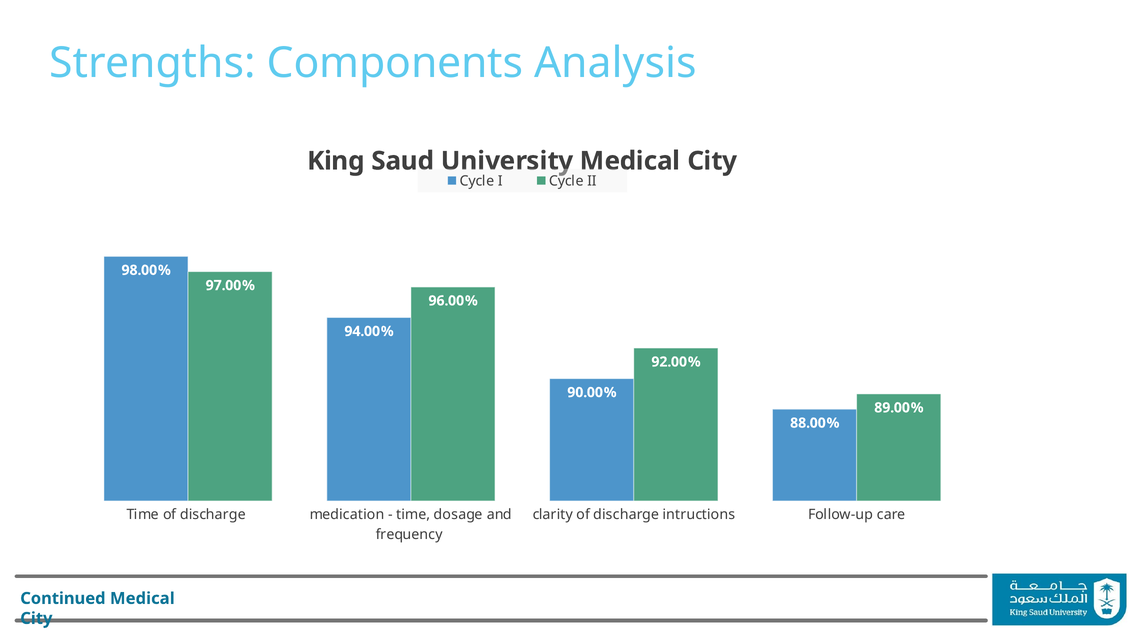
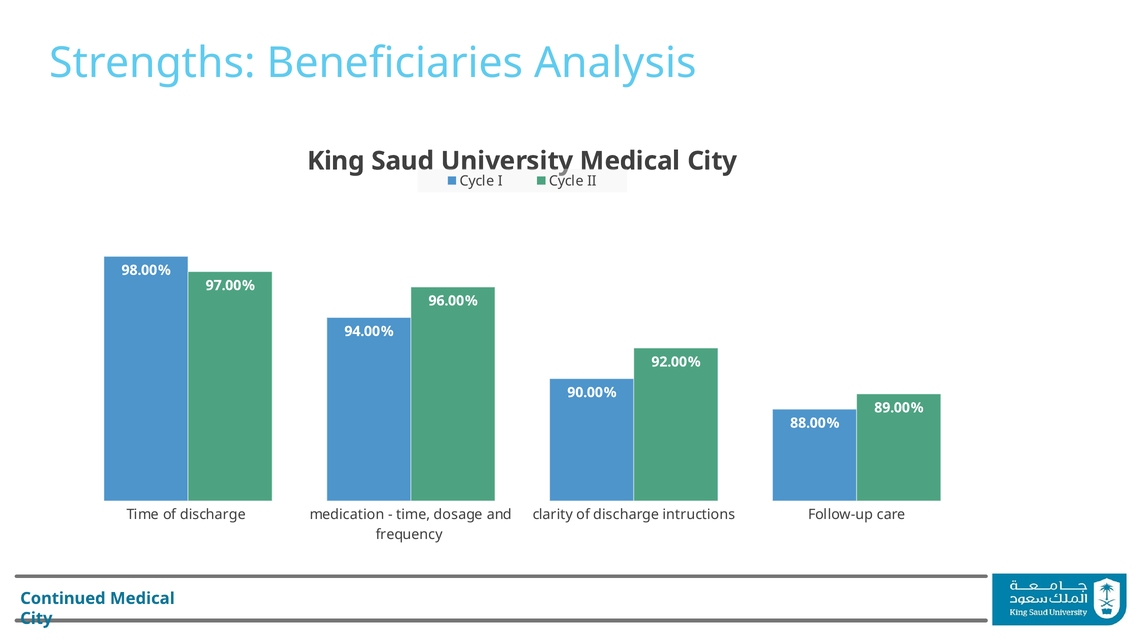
Components: Components -> Beneficiaries
